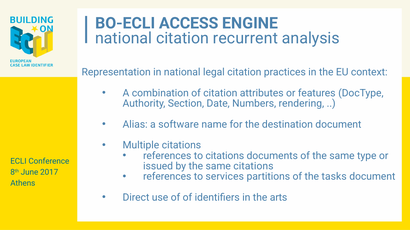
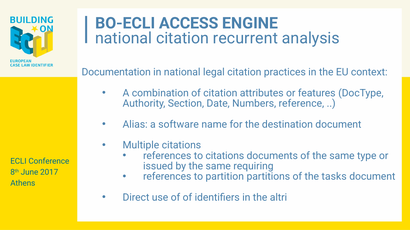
Representation: Representation -> Documentation
rendering: rendering -> reference
same citations: citations -> requiring
services: services -> partition
arts: arts -> altri
